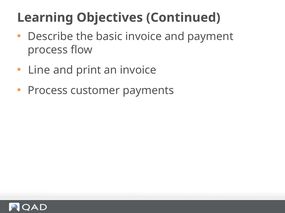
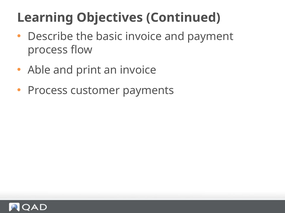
Line: Line -> Able
